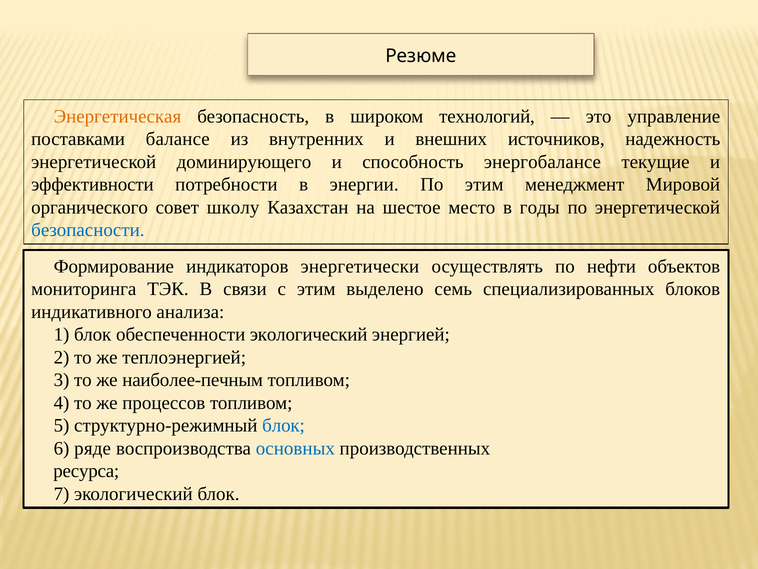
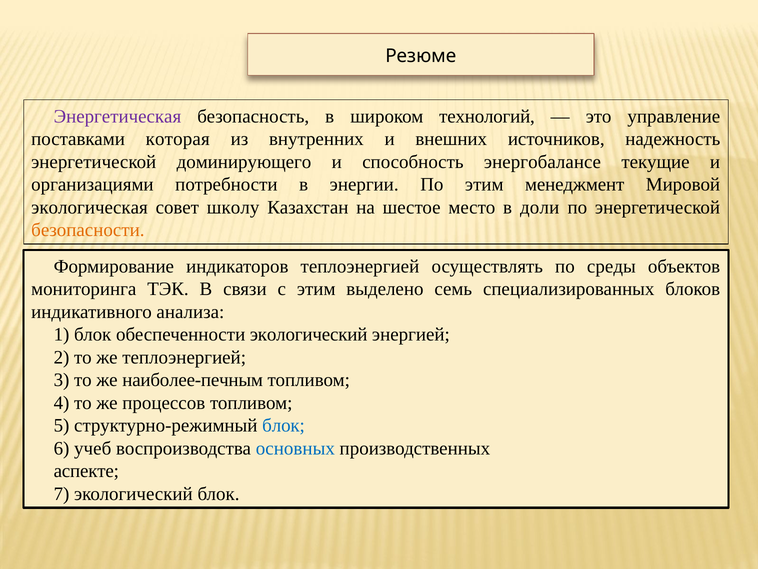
Энергетическая colour: orange -> purple
балансе: балансе -> которая
эффективности: эффективности -> организациями
органического: органического -> экологическая
годы: годы -> доли
безопасности colour: blue -> orange
индикаторов энергетически: энергетически -> теплоэнергией
нефти: нефти -> среды
ряде: ряде -> учеб
ресурса: ресурса -> аспекте
